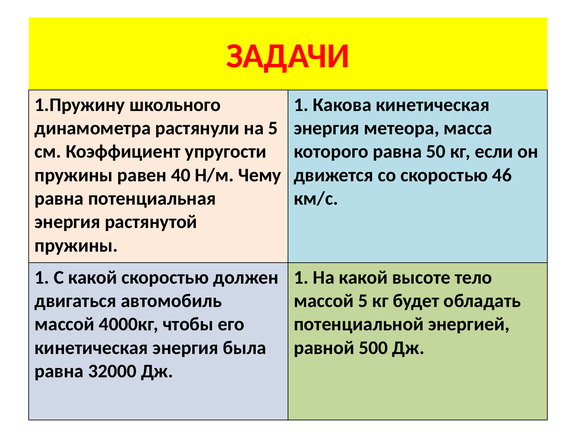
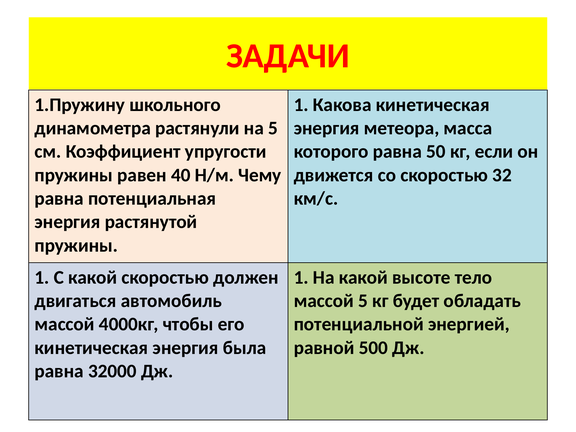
46: 46 -> 32
